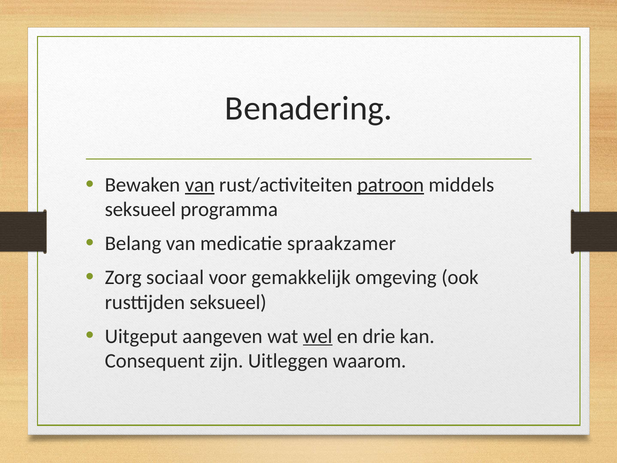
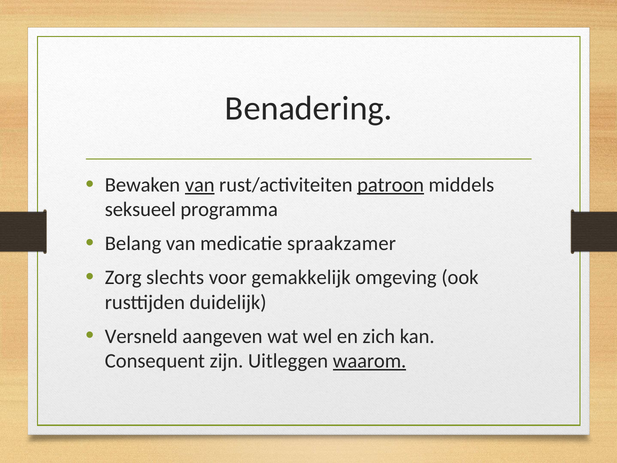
sociaal: sociaal -> slechts
rusttijden seksueel: seksueel -> duidelijk
Uitgeput: Uitgeput -> Versneld
wel underline: present -> none
drie: drie -> zich
waarom underline: none -> present
